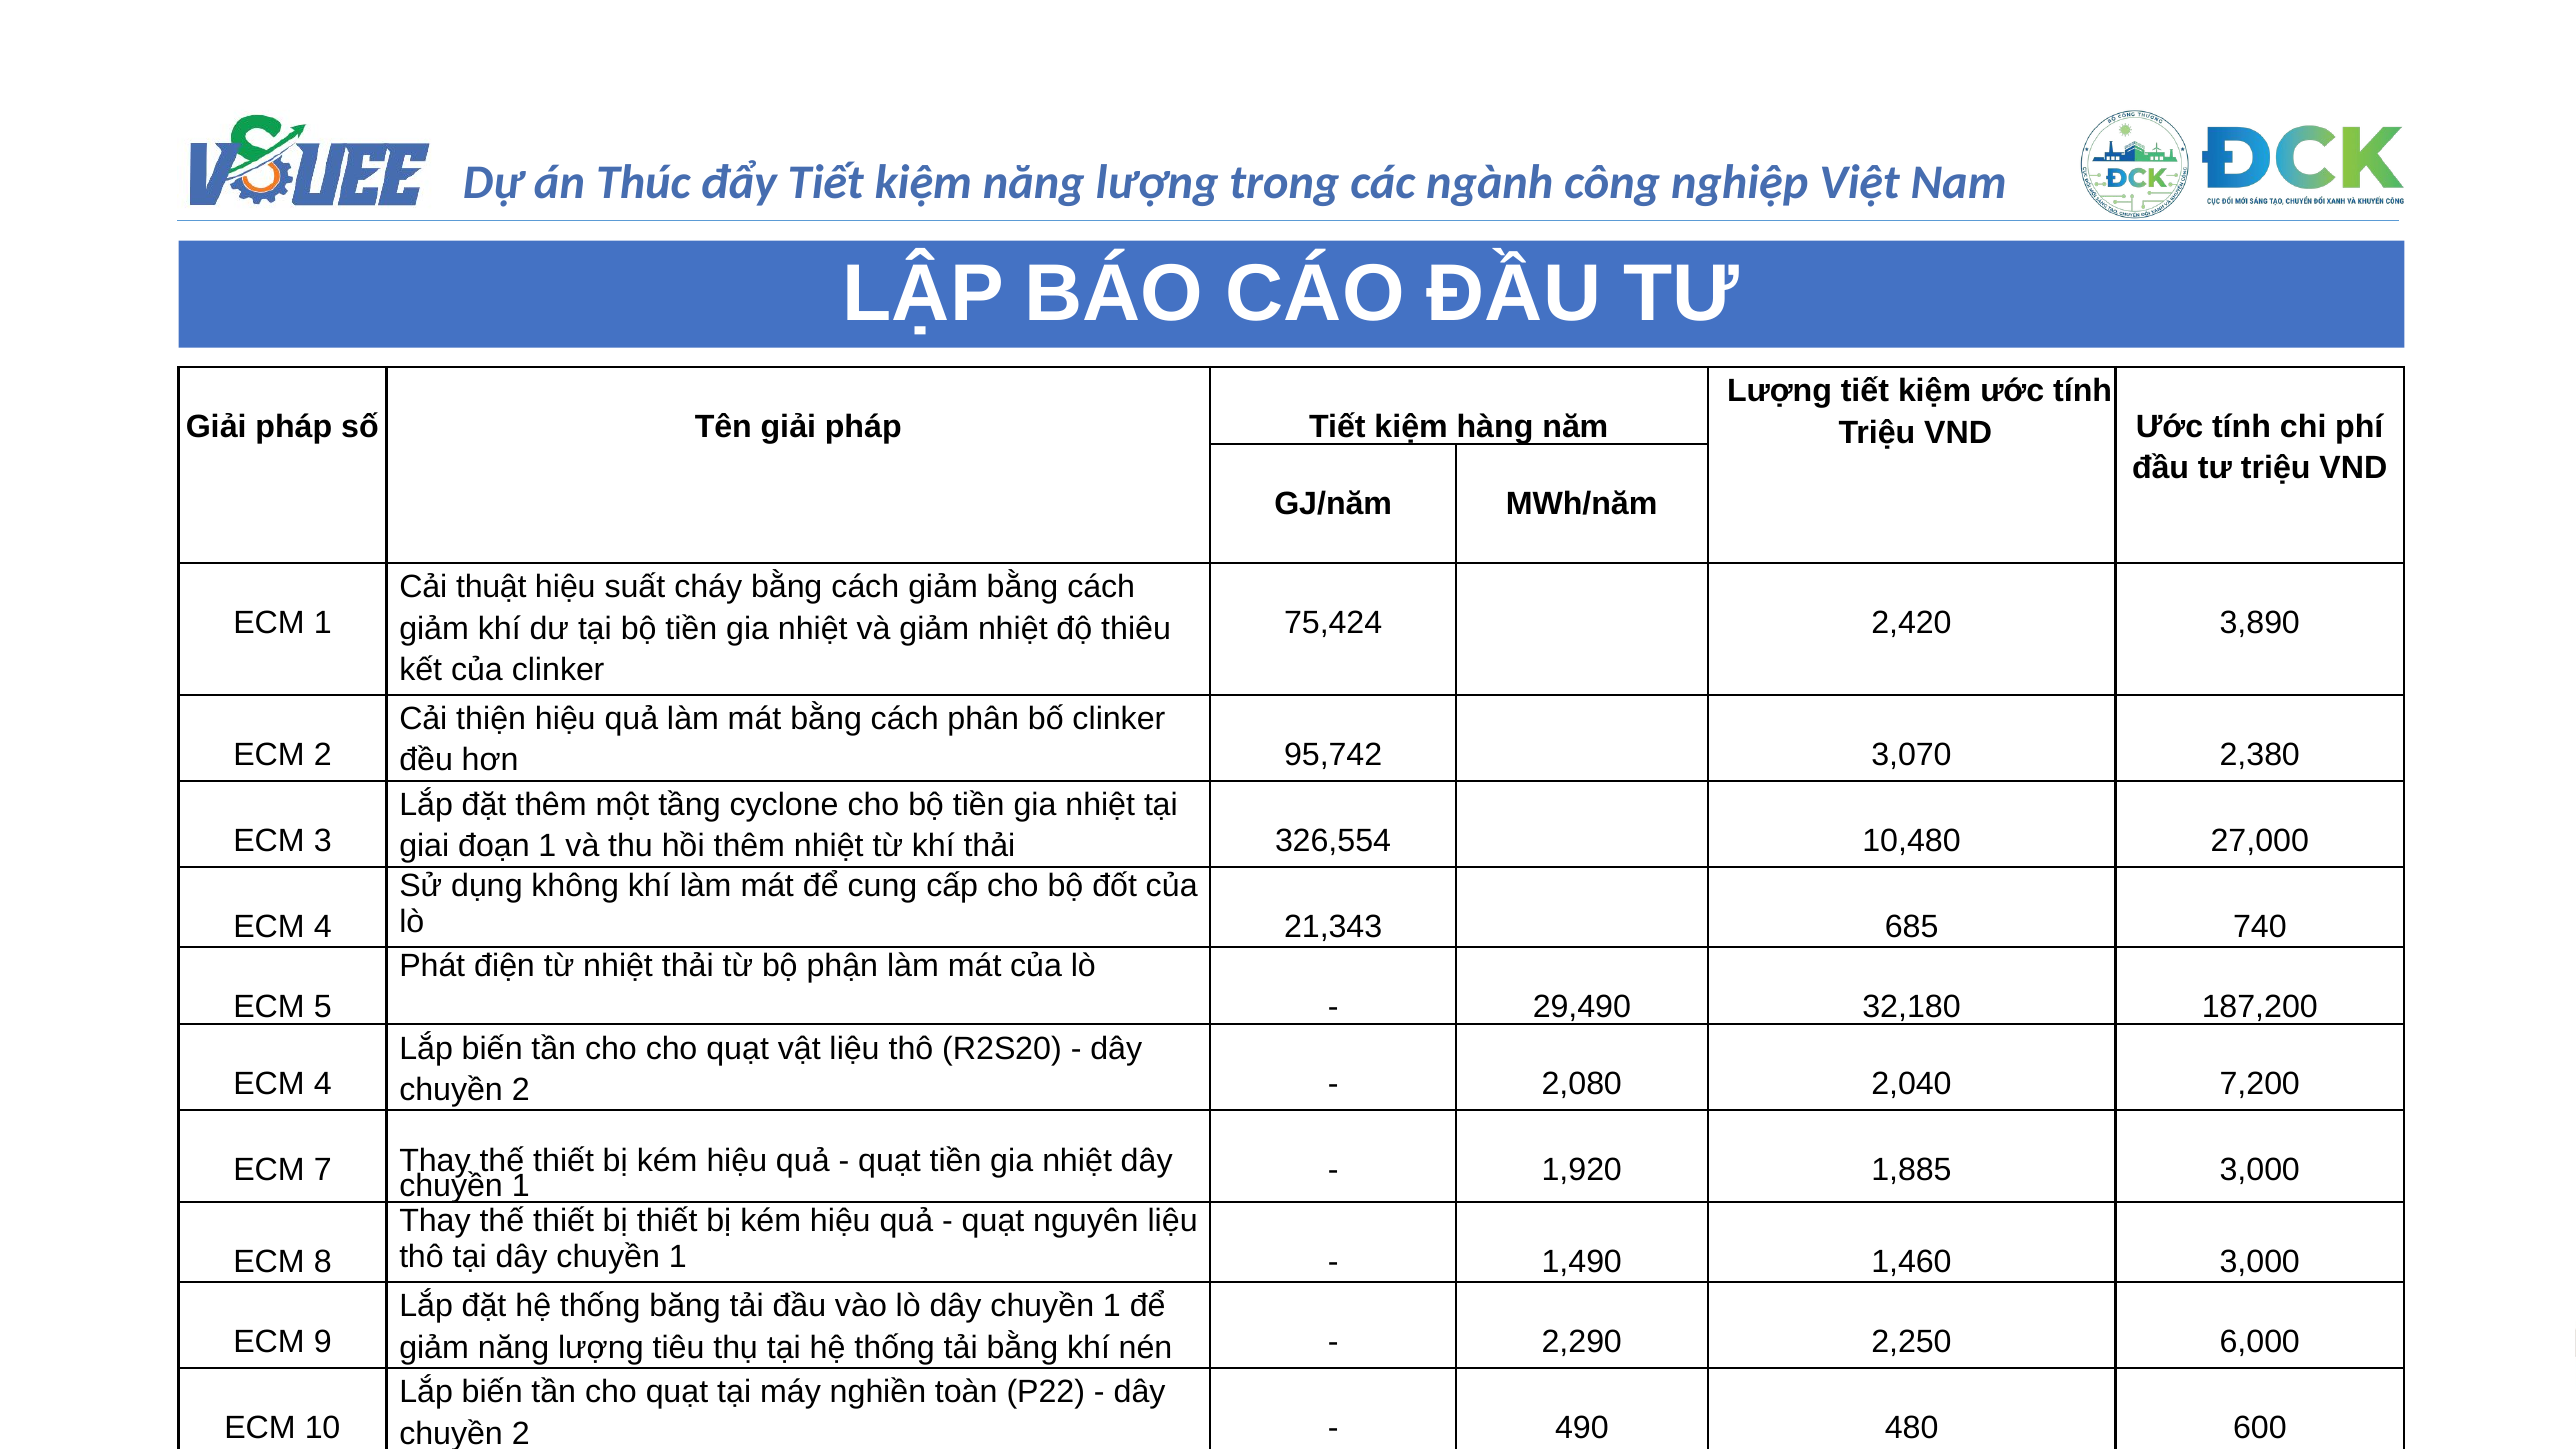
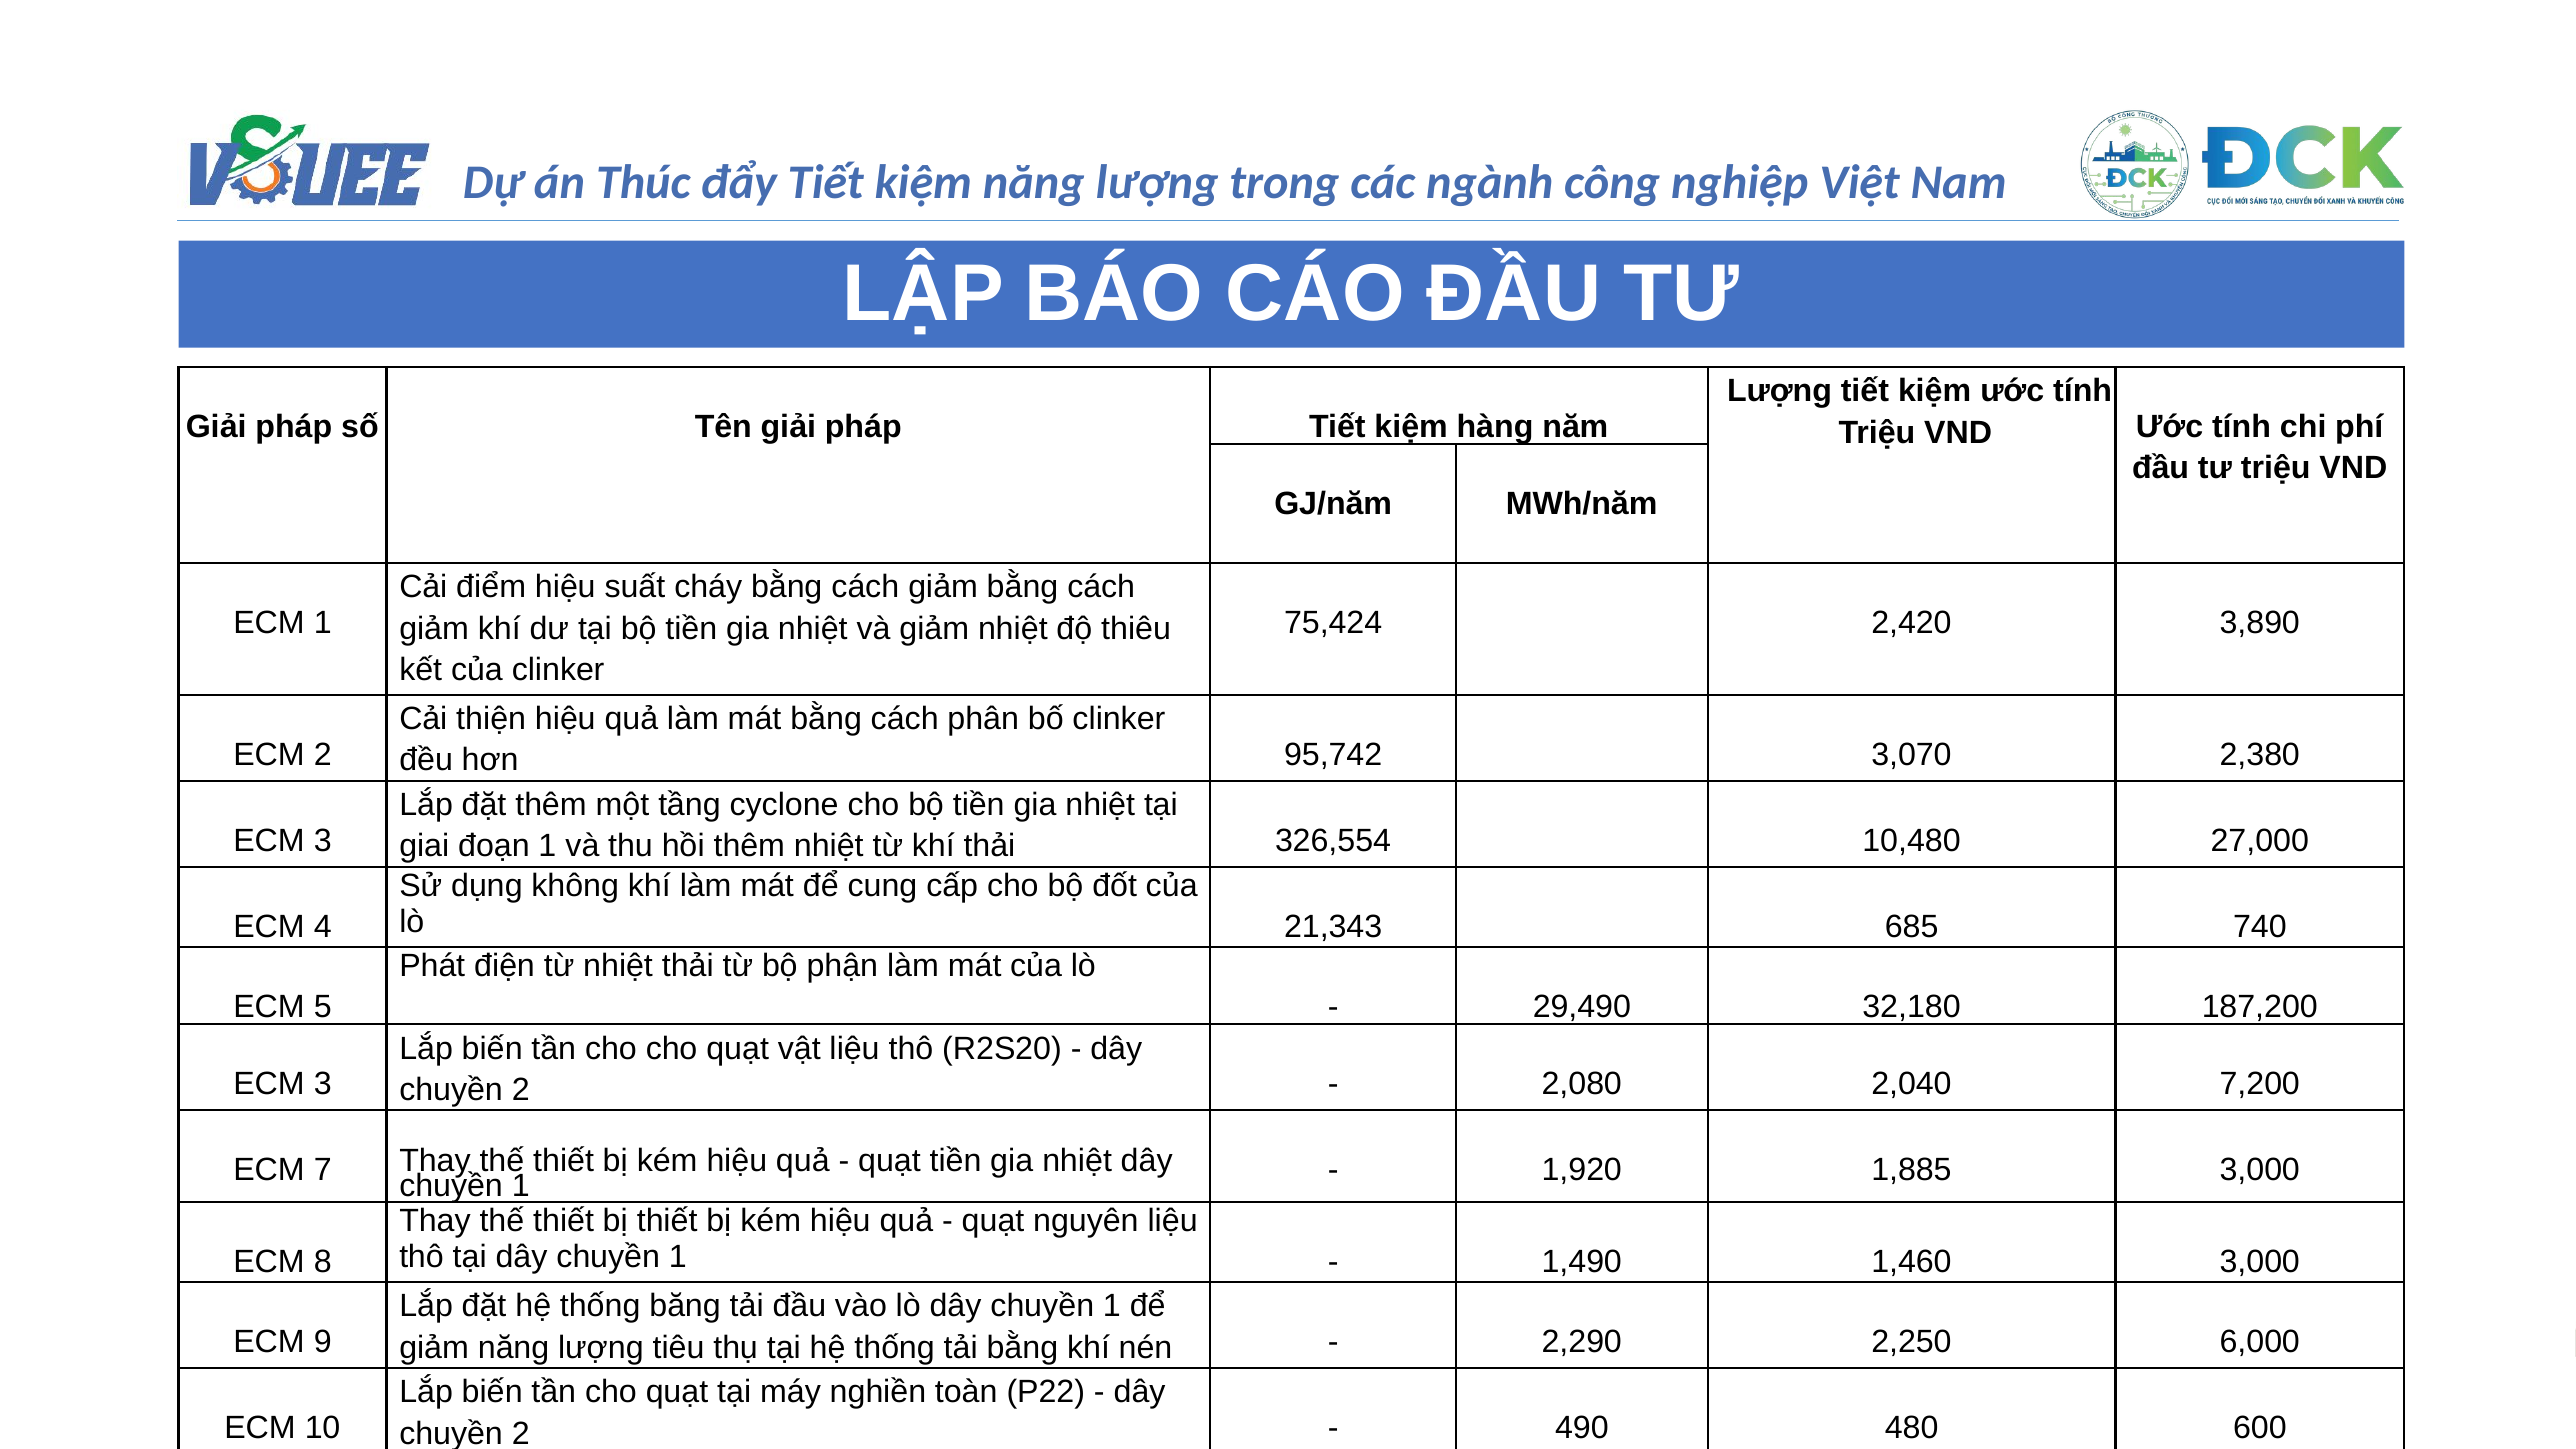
thuật: thuật -> điểm
4 at (323, 1084): 4 -> 3
